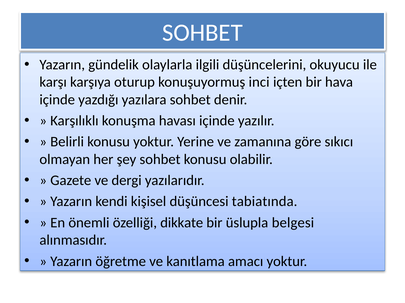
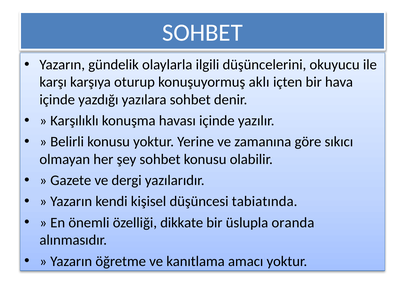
inci: inci -> aklı
belgesi: belgesi -> oranda
